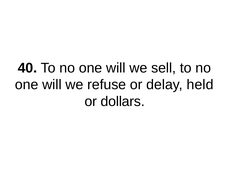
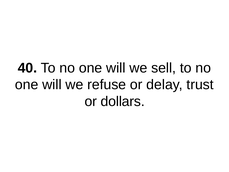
held: held -> trust
